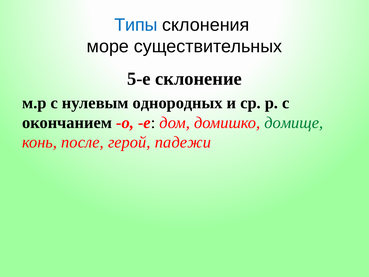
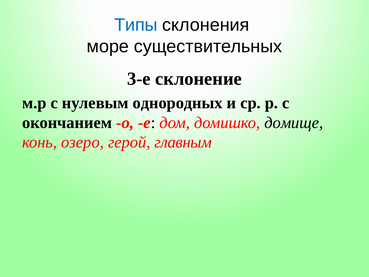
5-е: 5-е -> 3-е
домище colour: green -> black
после: после -> озеро
падежи: падежи -> главным
